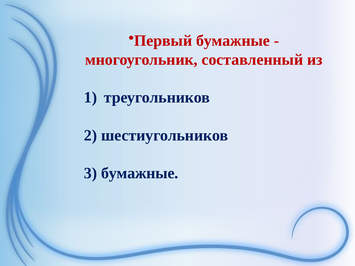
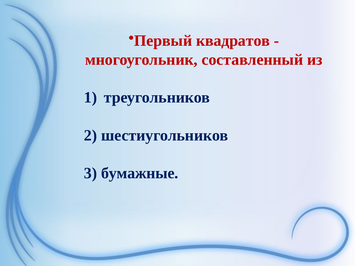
Первый бумажные: бумажные -> квадратов
